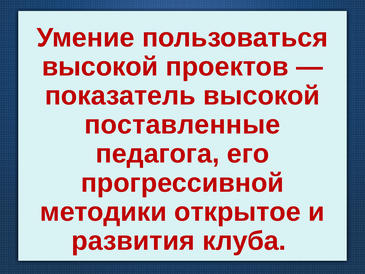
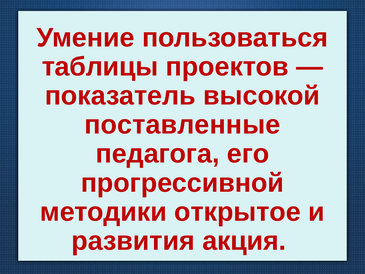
высокой at (100, 67): высокой -> таблицы
клуба: клуба -> акция
